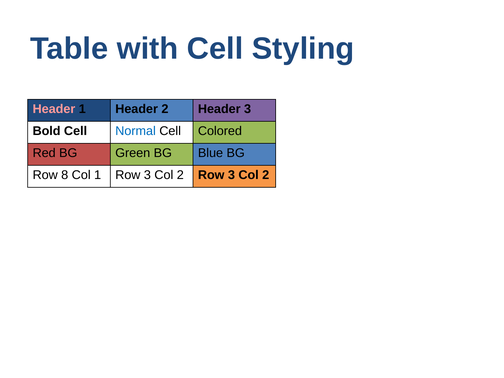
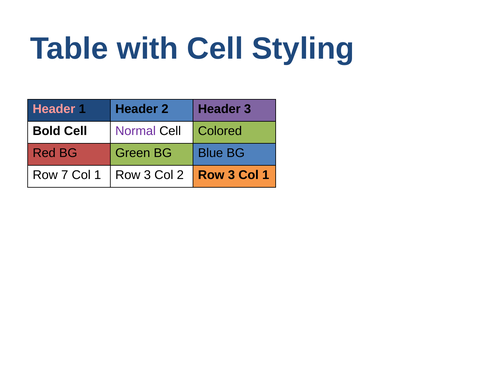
Normal colour: blue -> purple
8: 8 -> 7
2 at (266, 175): 2 -> 1
